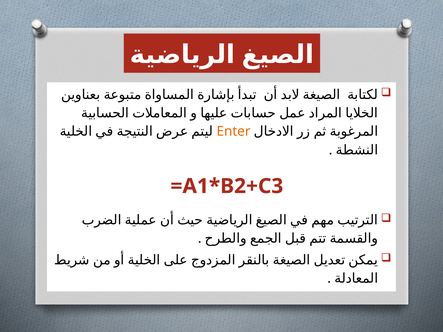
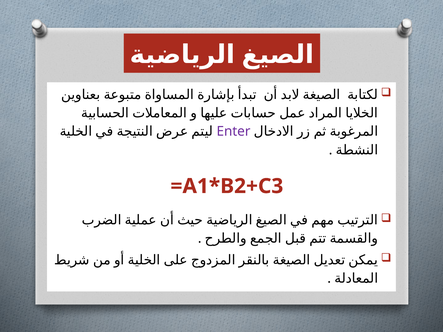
Enter colour: orange -> purple
